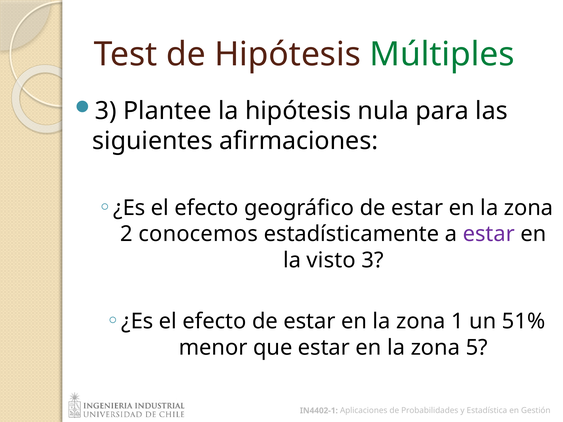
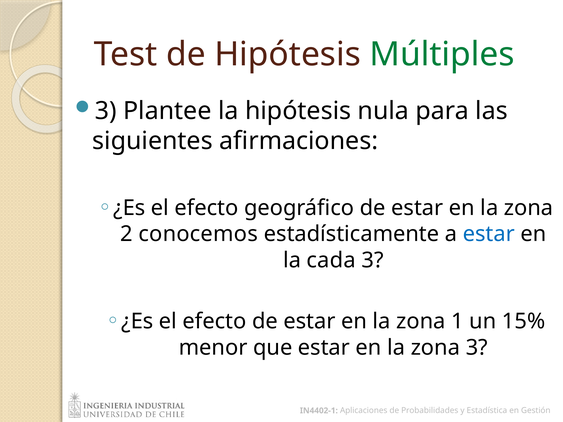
estar at (489, 234) colour: purple -> blue
visto: visto -> cada
51%: 51% -> 15%
zona 5: 5 -> 3
